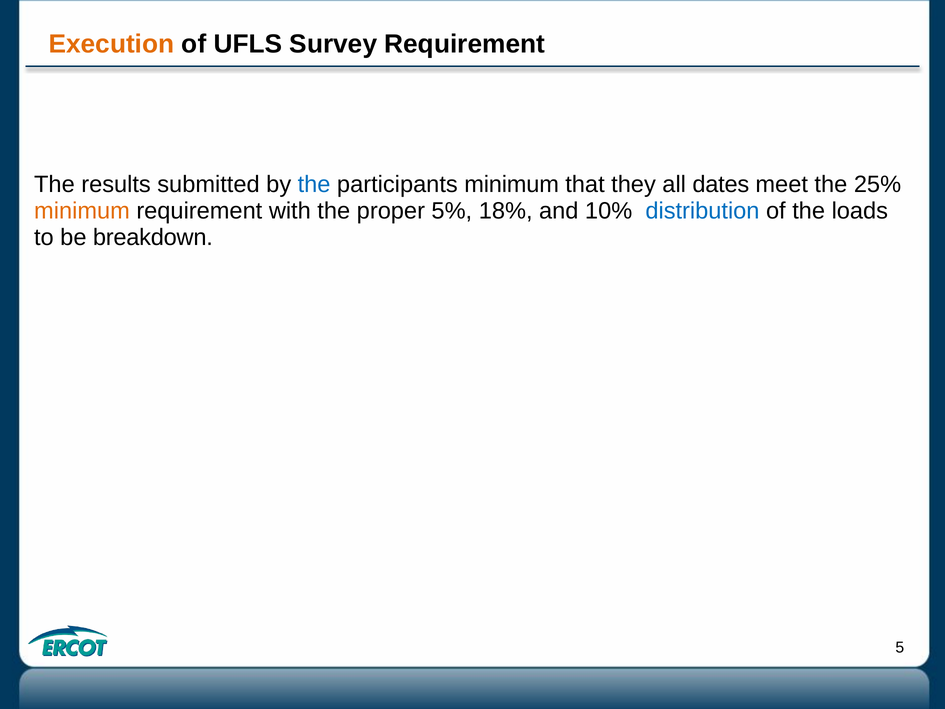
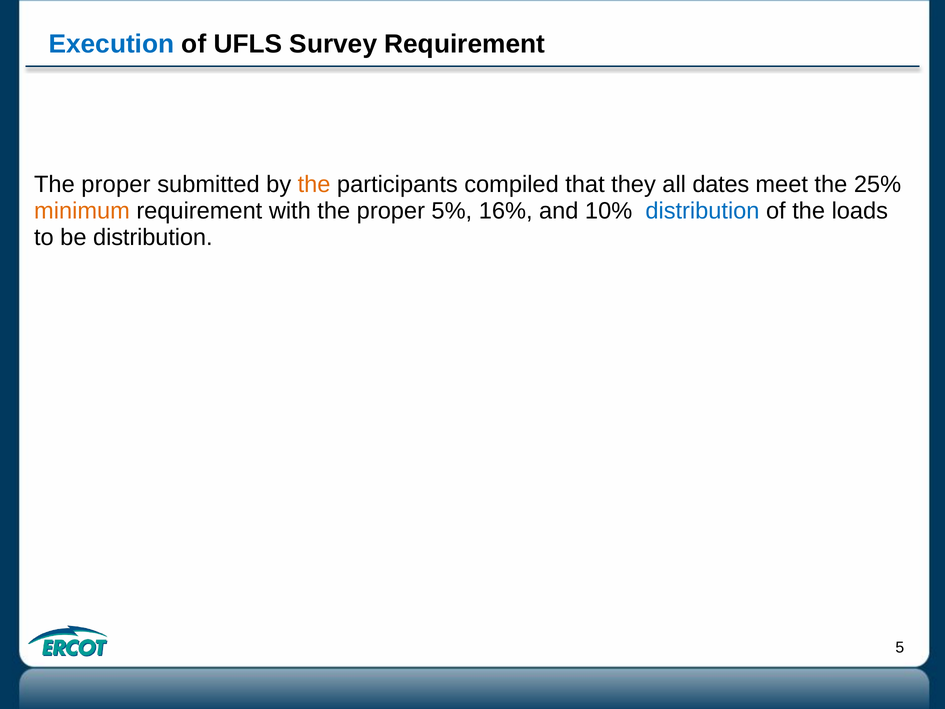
Execution colour: orange -> blue
results at (116, 184): results -> proper
the at (314, 184) colour: blue -> orange
participants minimum: minimum -> compiled
18%: 18% -> 16%
be breakdown: breakdown -> distribution
